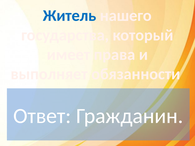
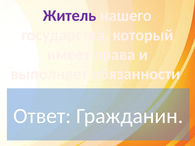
Житель colour: blue -> purple
